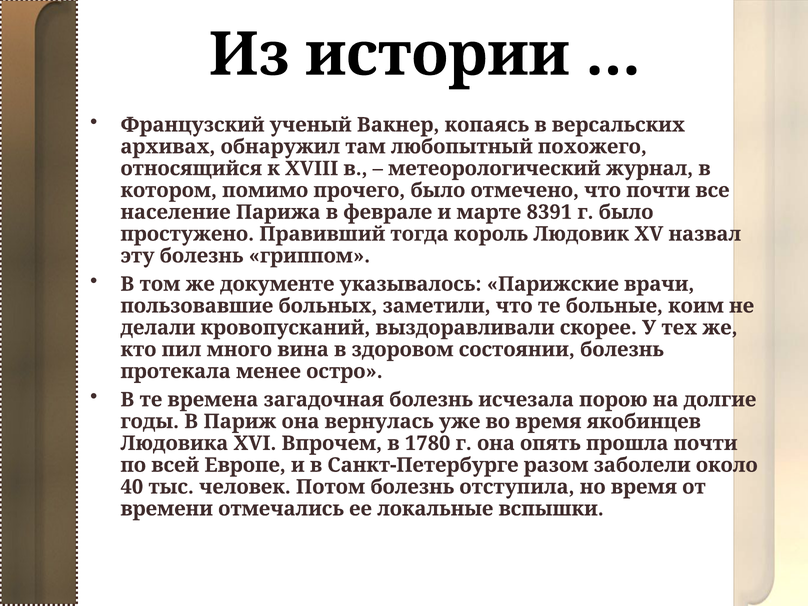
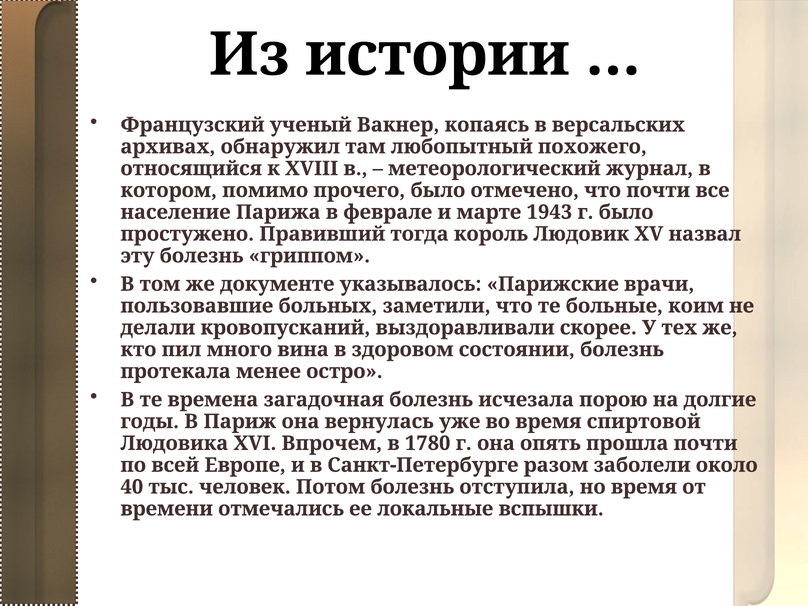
8391: 8391 -> 1943
якобинцев: якобинцев -> спиртовой
